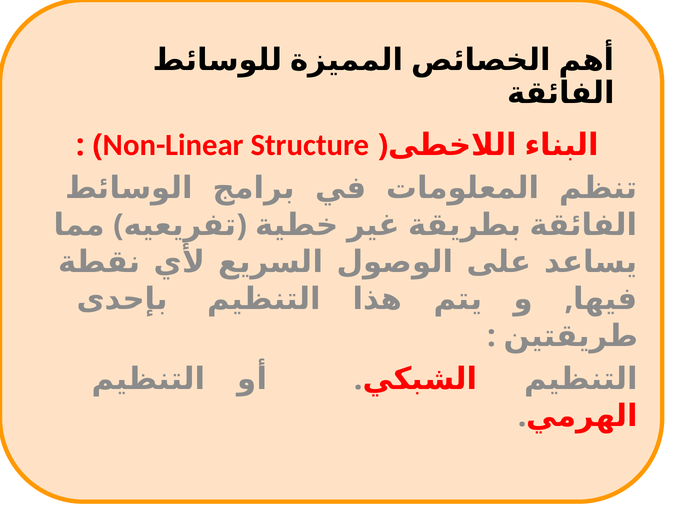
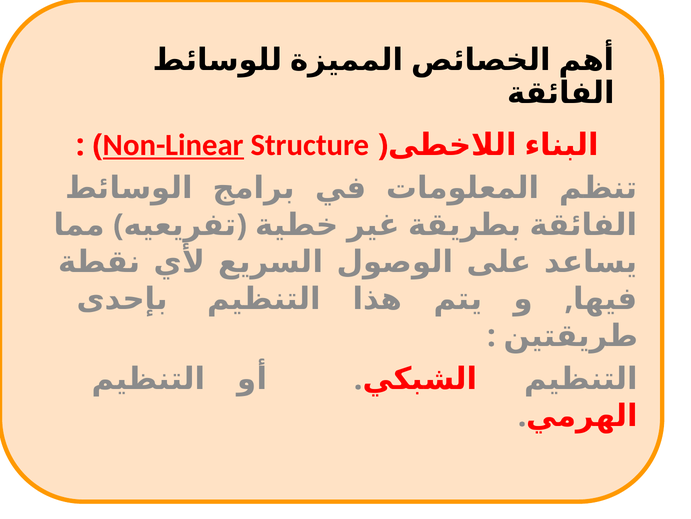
Non-Linear underline: none -> present
